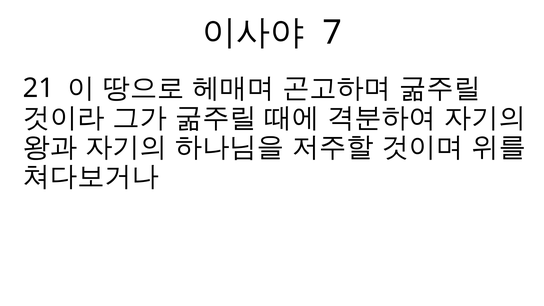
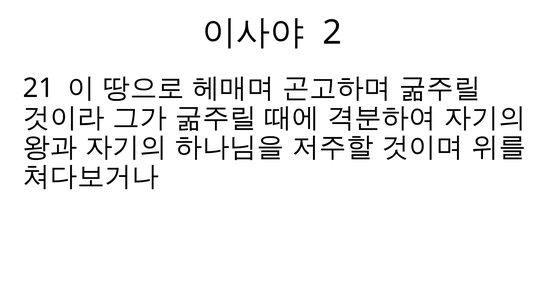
7: 7 -> 2
